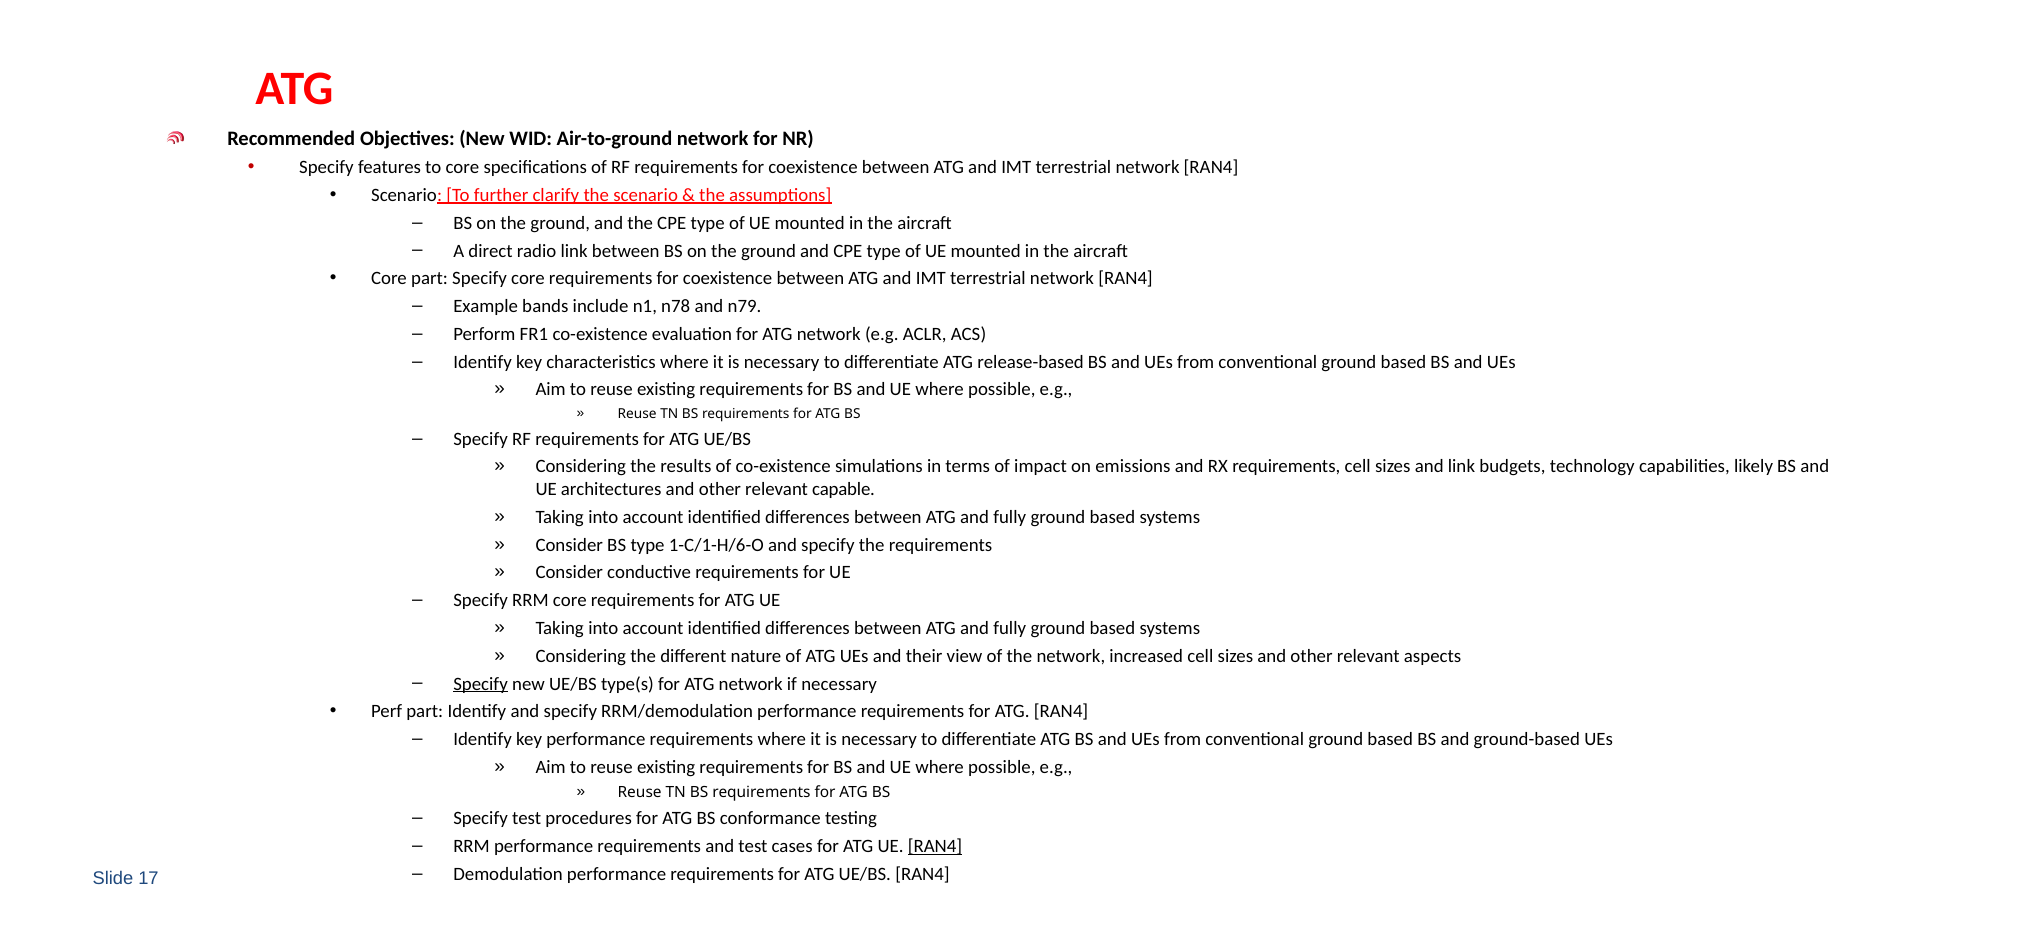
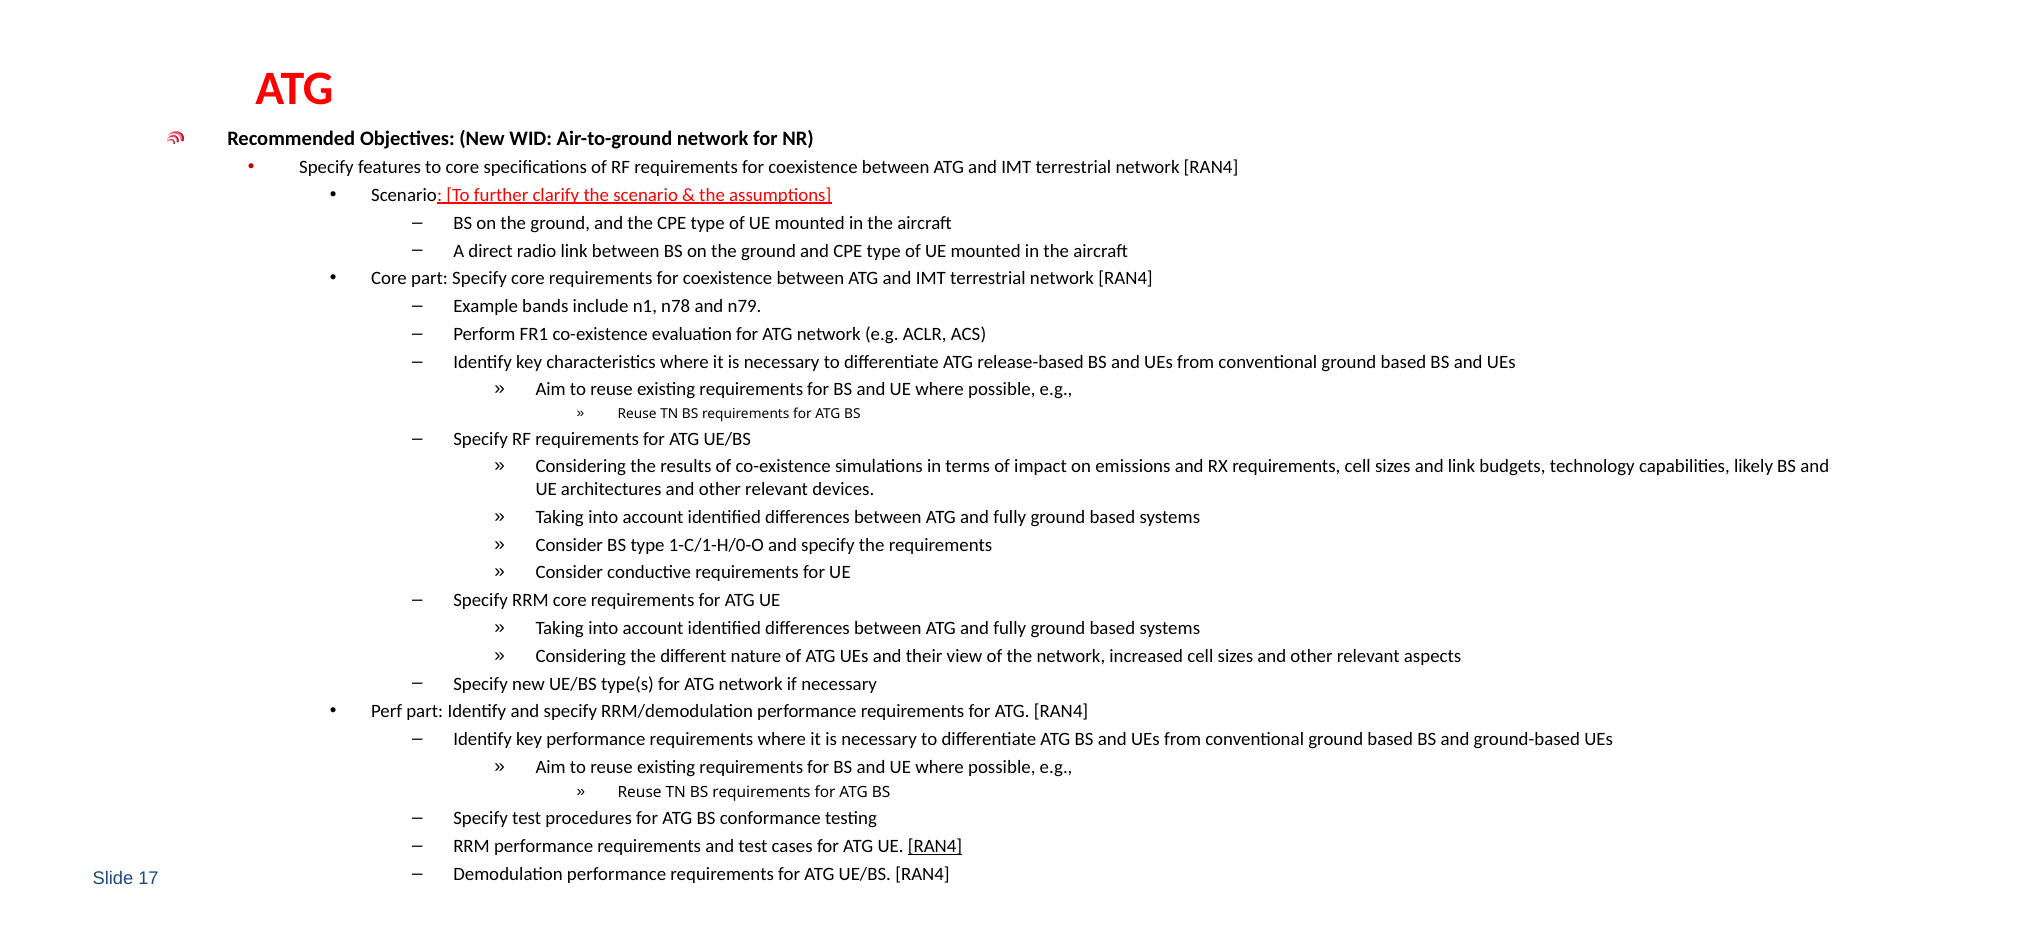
capable: capable -> devices
1-C/1-H/6-O: 1-C/1-H/6-O -> 1-C/1-H/0-O
Specify at (481, 684) underline: present -> none
